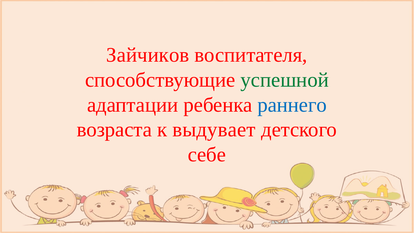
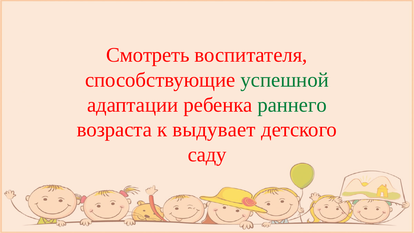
Зайчиков: Зайчиков -> Смотреть
раннего colour: blue -> green
себе: себе -> саду
